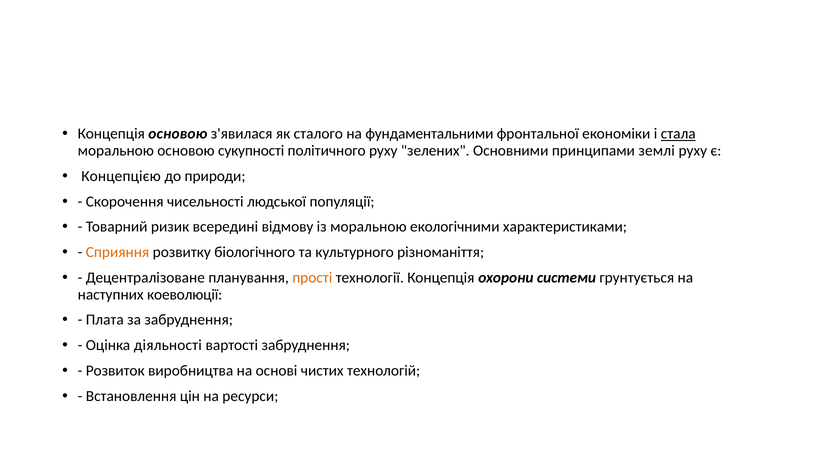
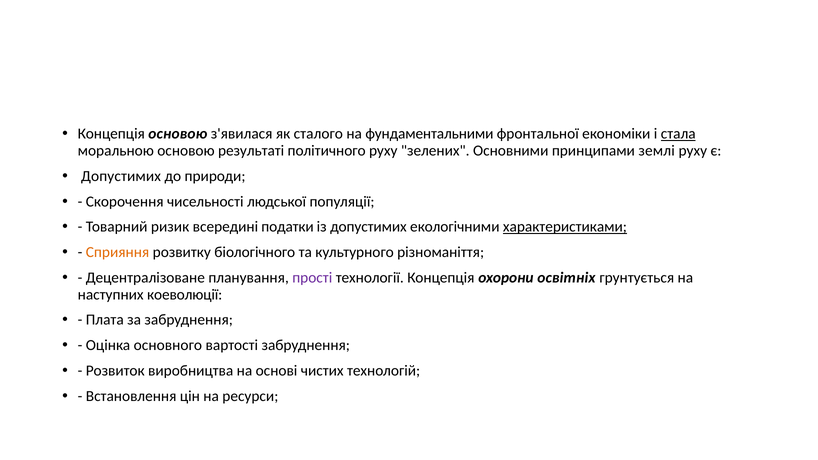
сукупності: сукупності -> результаті
Концепцією at (121, 176): Концепцією -> Допустимих
відмову: відмову -> податки
із моральною: моральною -> допустимих
характеристиками underline: none -> present
прості colour: orange -> purple
системи: системи -> освітніх
діяльності: діяльності -> основного
